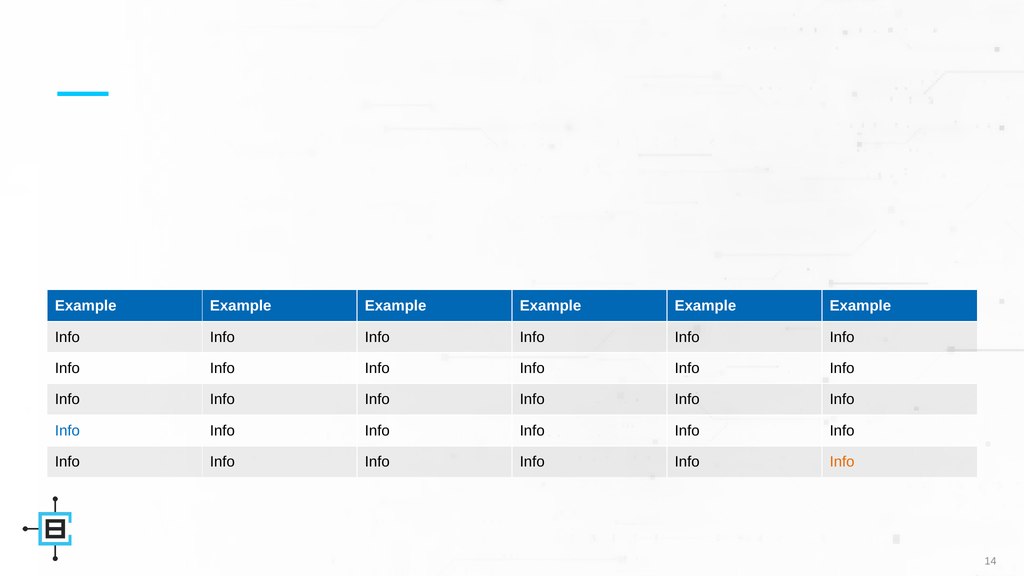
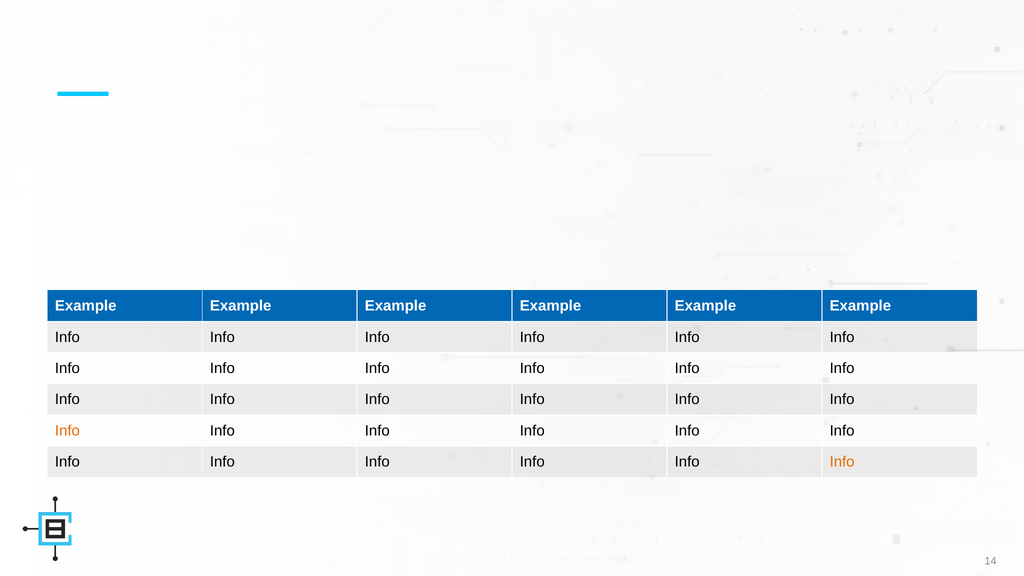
Info at (67, 431) colour: blue -> orange
